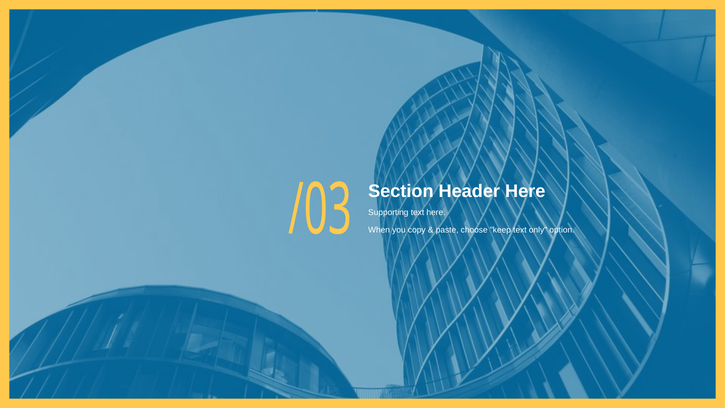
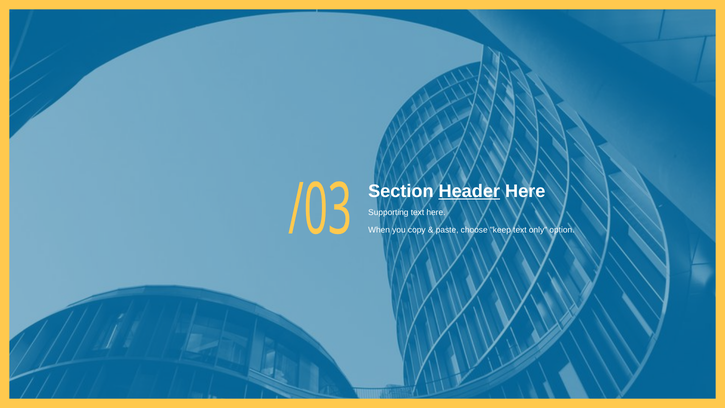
Header underline: none -> present
